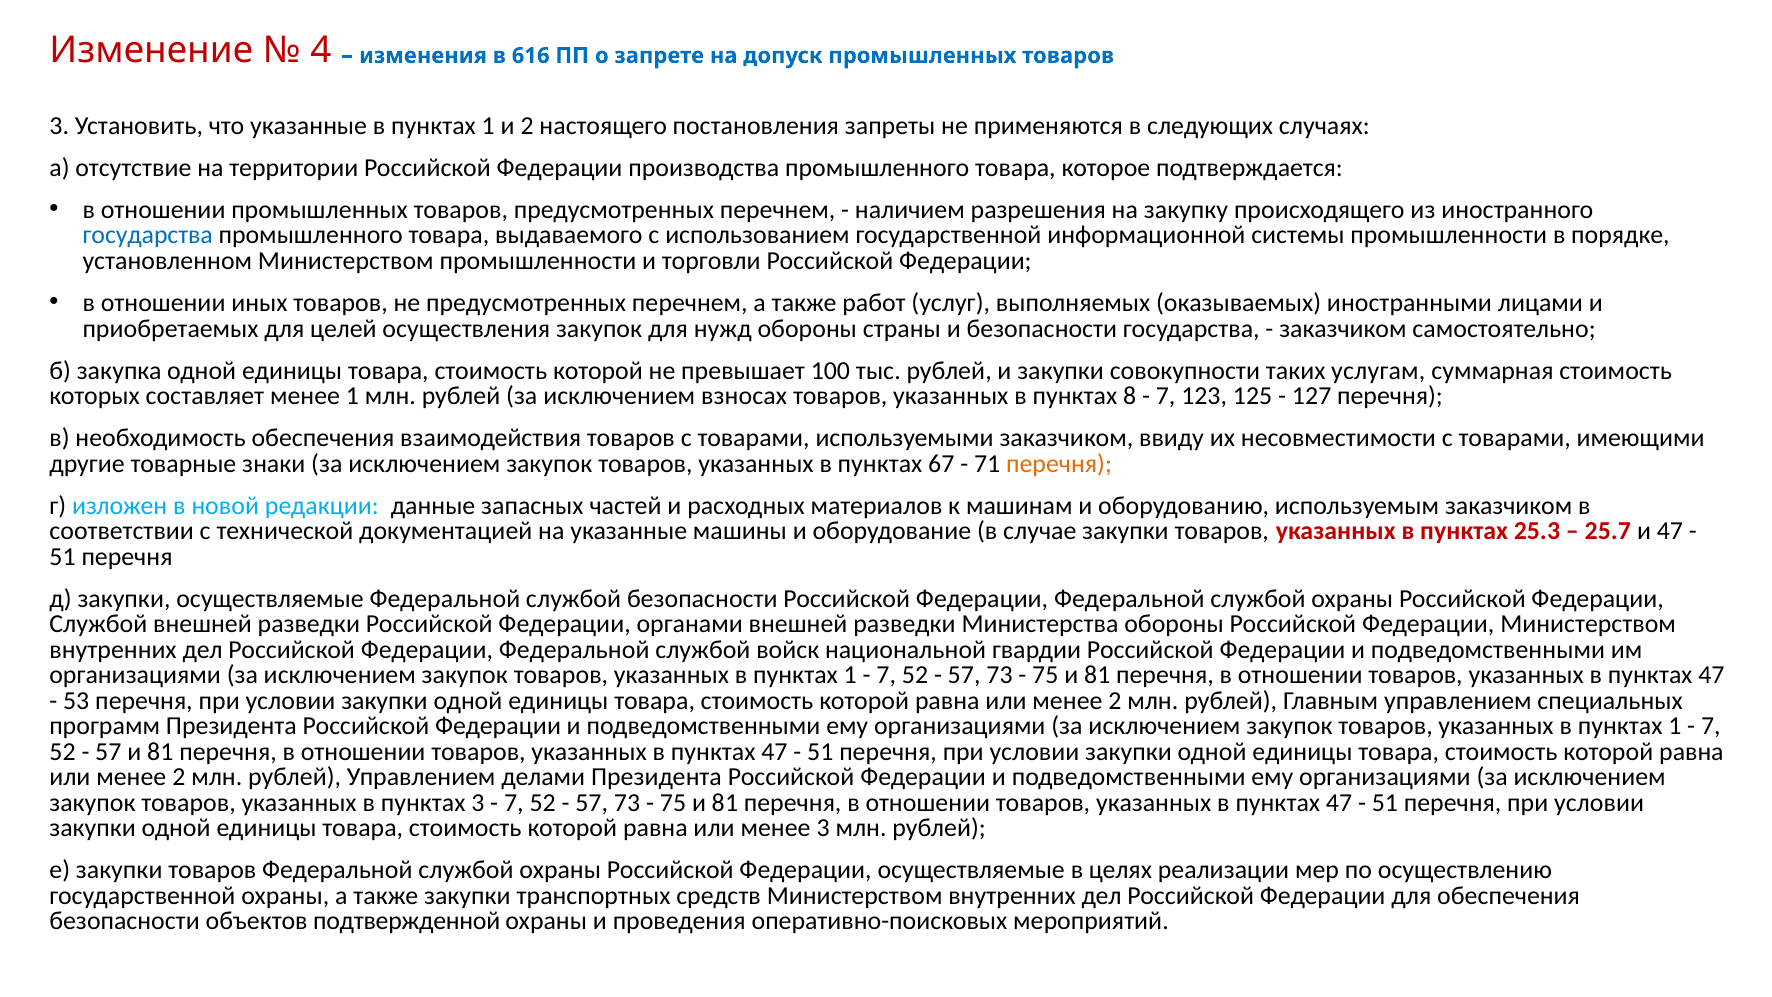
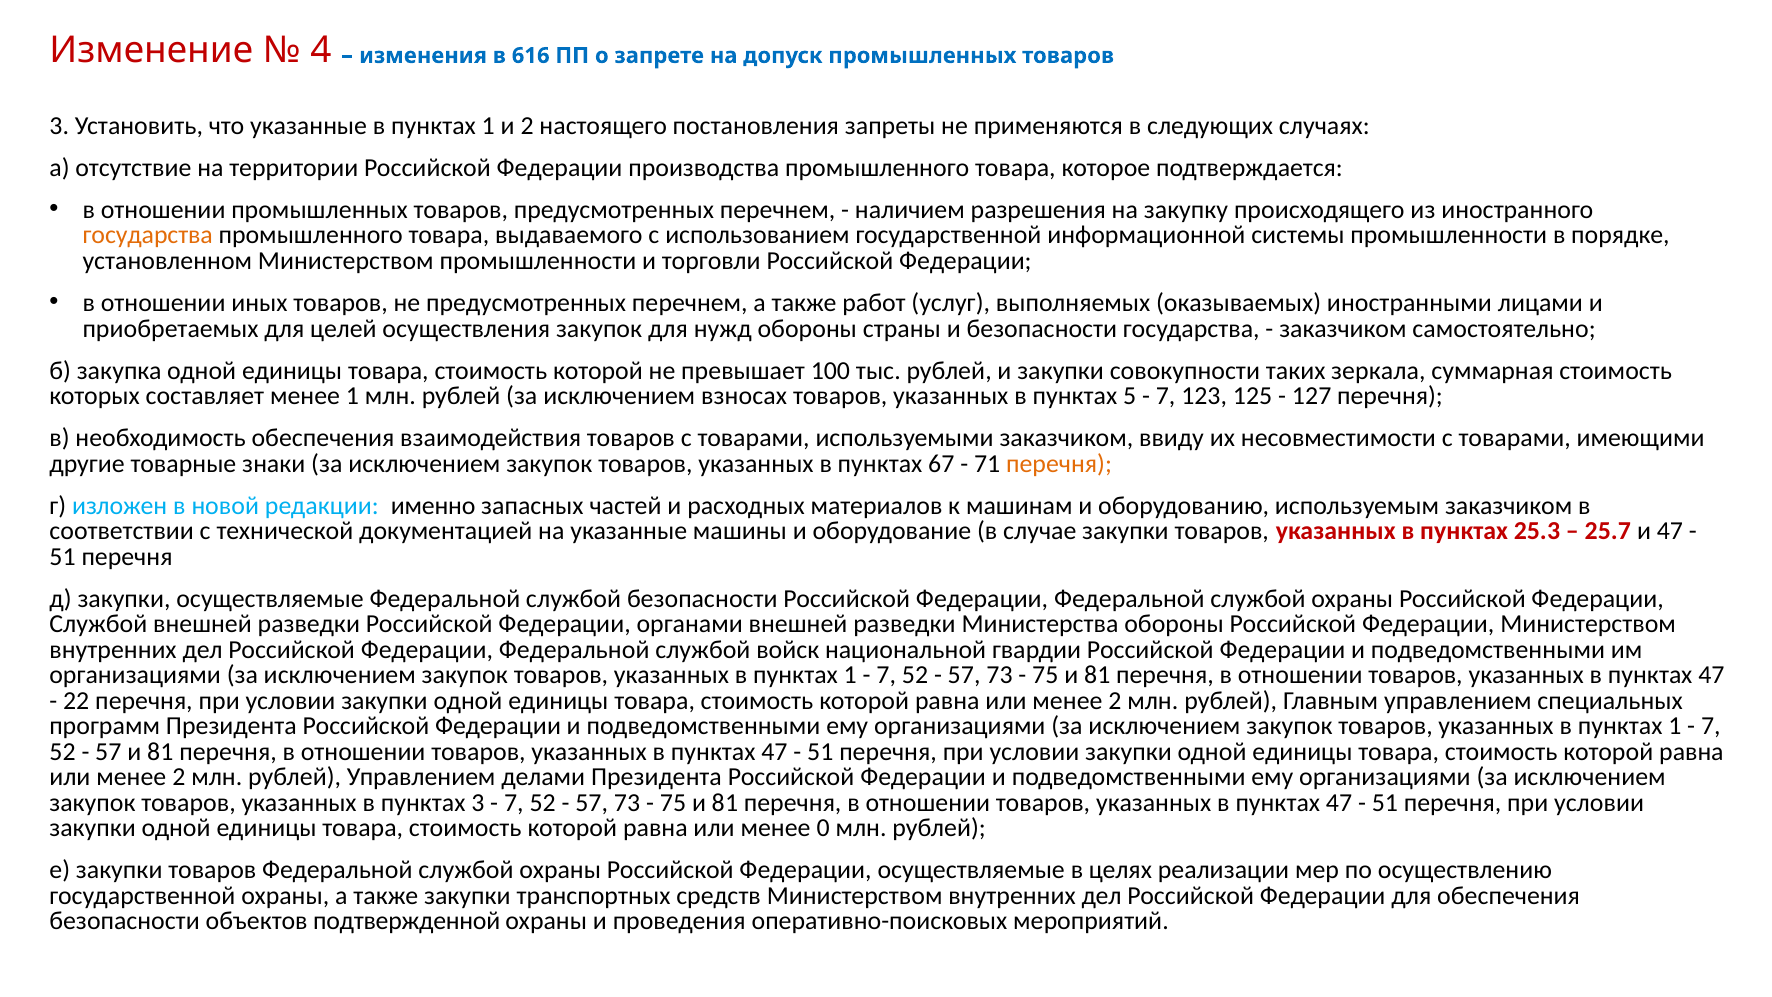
государства at (148, 235) colour: blue -> orange
услугам: услугам -> зеркала
8: 8 -> 5
данные: данные -> именно
53: 53 -> 22
менее 3: 3 -> 0
